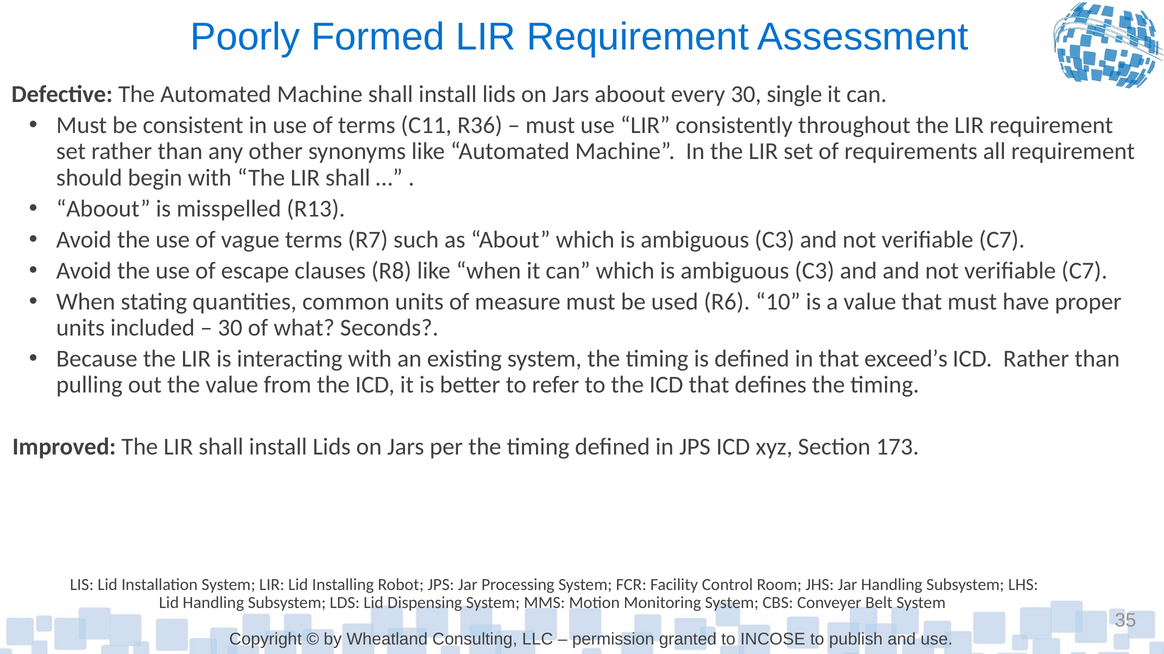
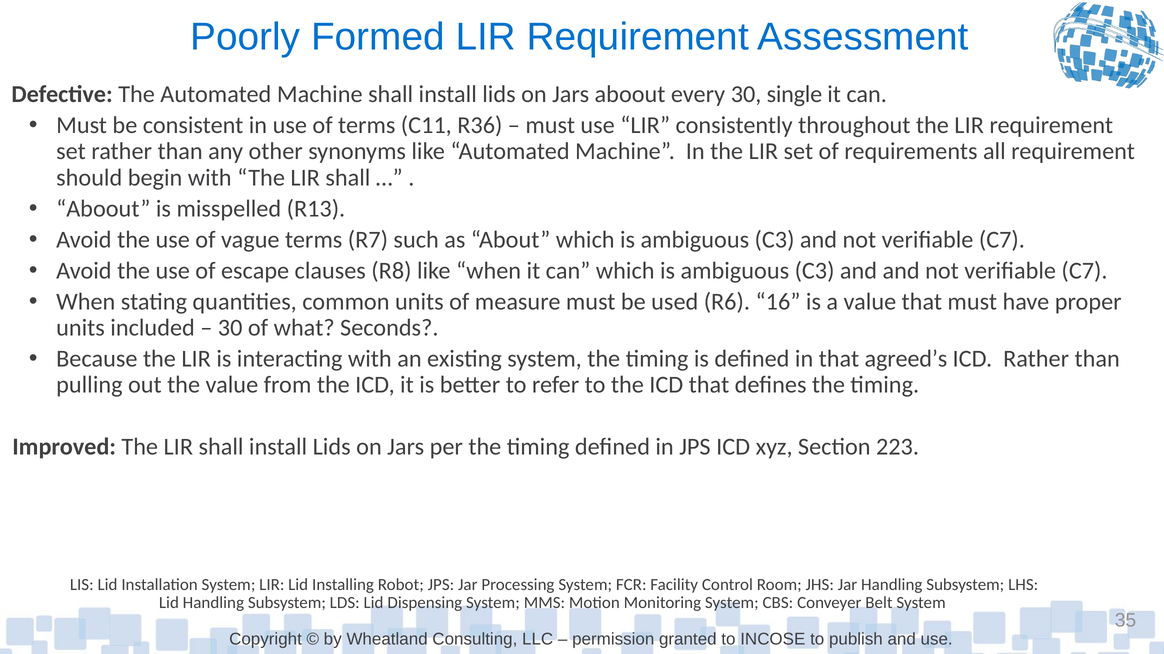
10: 10 -> 16
exceed’s: exceed’s -> agreed’s
173: 173 -> 223
